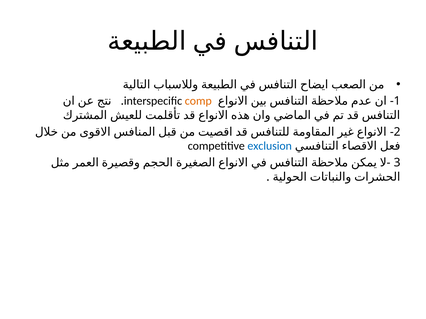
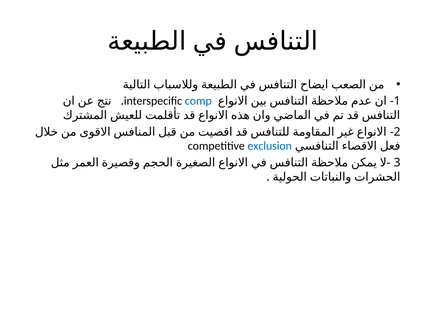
comp colour: orange -> blue
